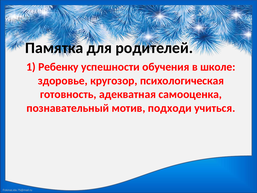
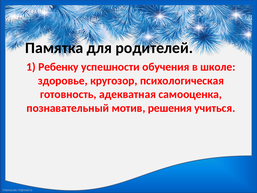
подходи: подходи -> решения
